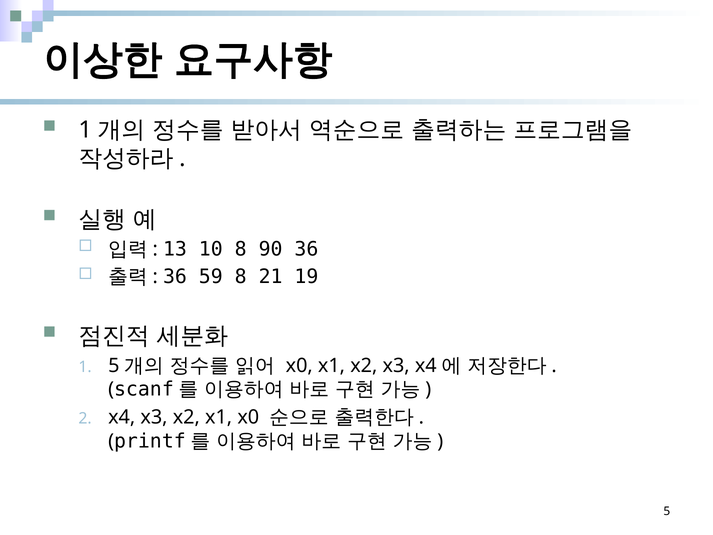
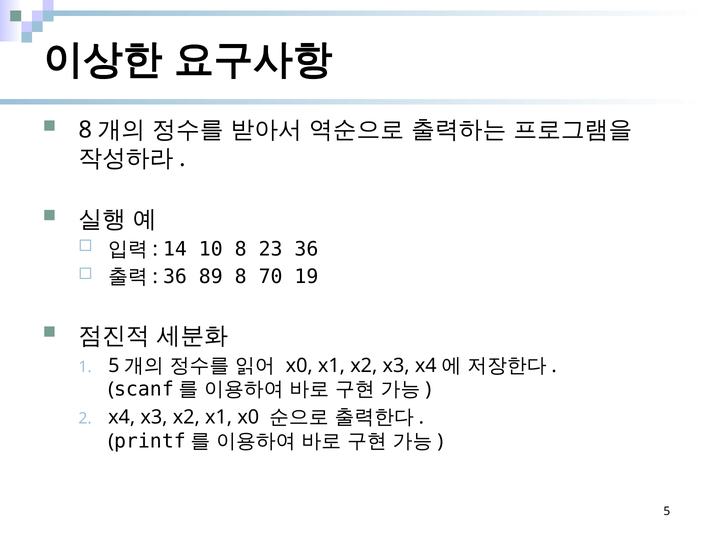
1 at (85, 130): 1 -> 8
13: 13 -> 14
90: 90 -> 23
59: 59 -> 89
21: 21 -> 70
